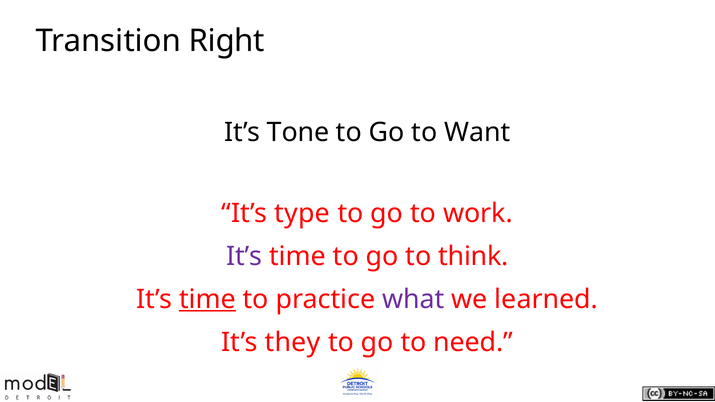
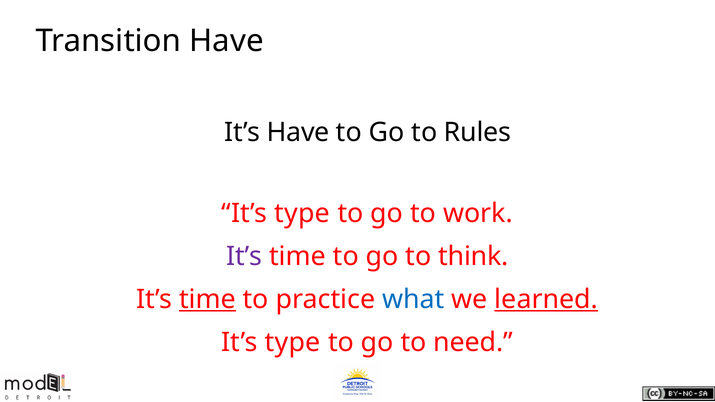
Transition Right: Right -> Have
It’s Tone: Tone -> Have
Want: Want -> Rules
what colour: purple -> blue
learned underline: none -> present
they at (293, 342): they -> type
